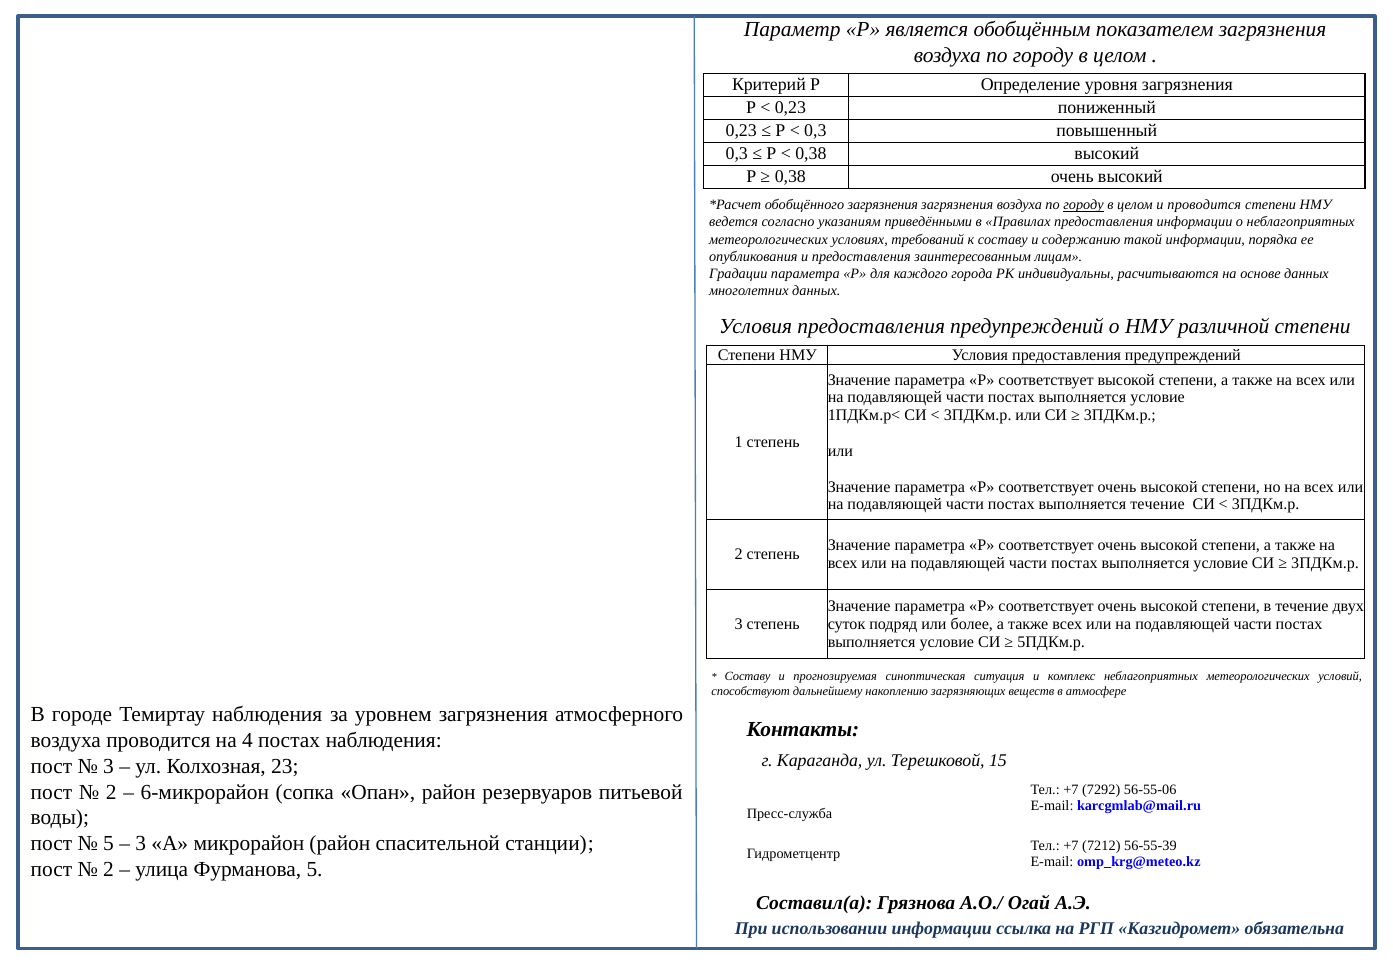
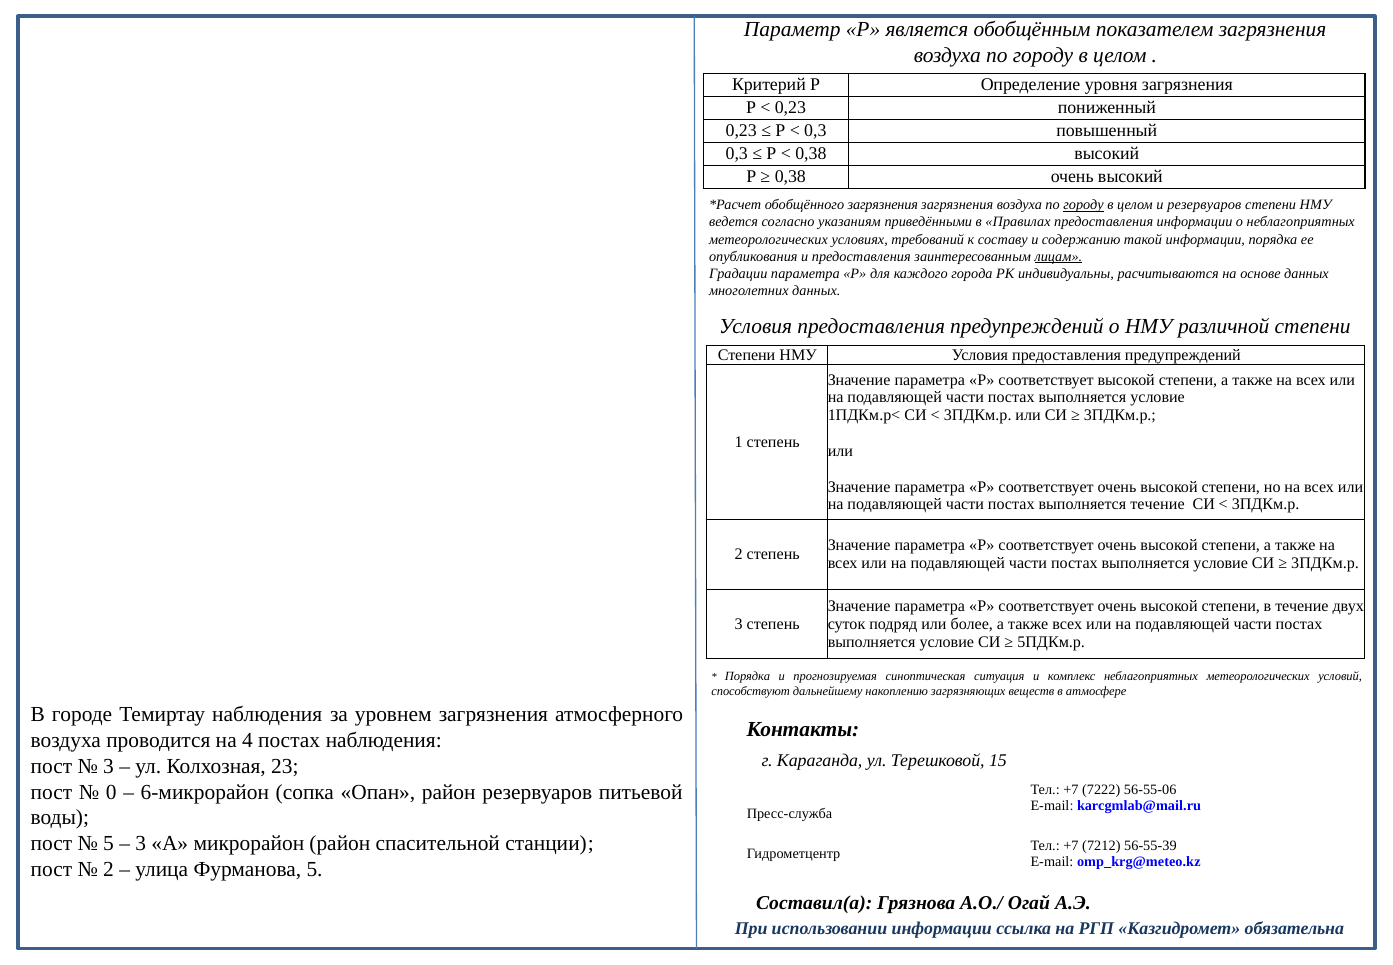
и проводится: проводится -> резервуаров
лицам underline: none -> present
Составу at (748, 675): Составу -> Порядка
2 at (111, 792): 2 -> 0
7292: 7292 -> 7222
